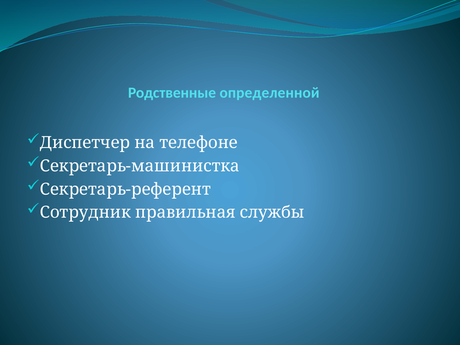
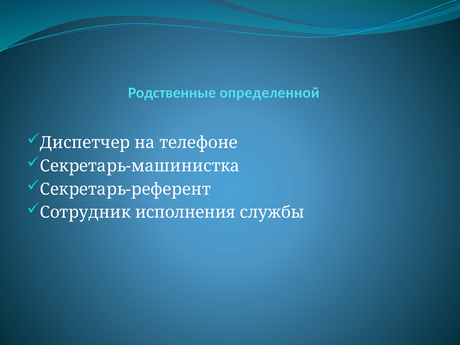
правильная: правильная -> исполнения
